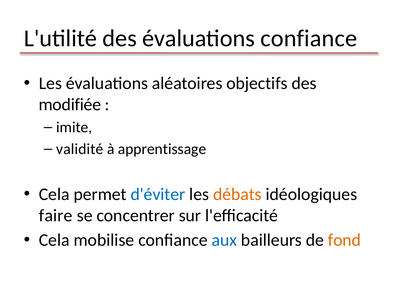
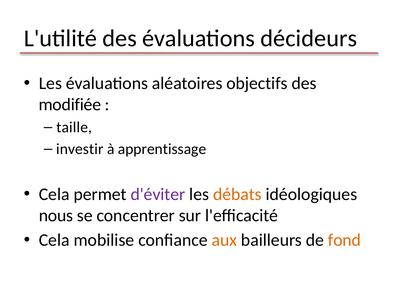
évaluations confiance: confiance -> décideurs
imite: imite -> taille
validité: validité -> investir
d'éviter colour: blue -> purple
faire: faire -> nous
aux colour: blue -> orange
